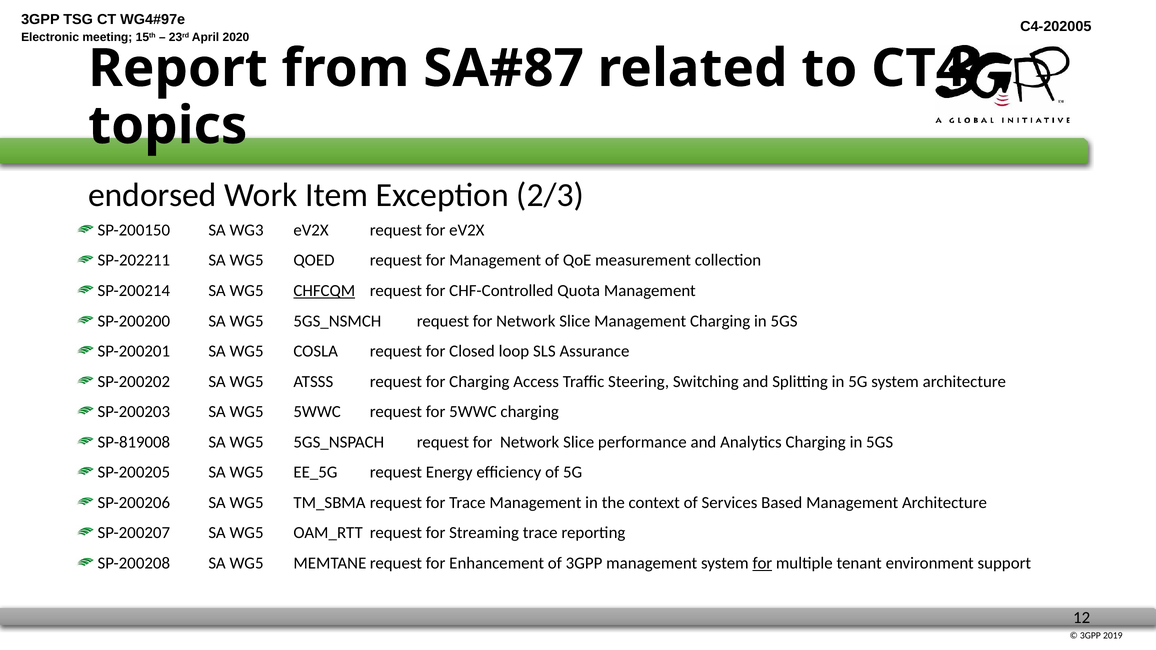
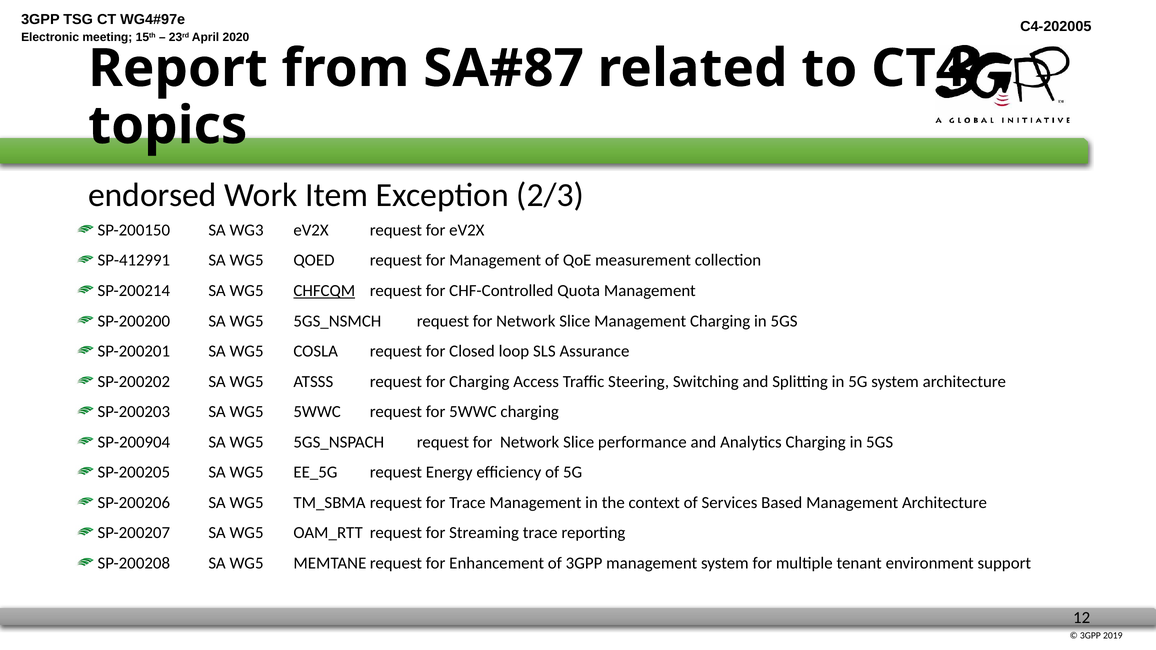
SP-202211: SP-202211 -> SP-412991
SP-819008: SP-819008 -> SP-200904
for at (762, 563) underline: present -> none
